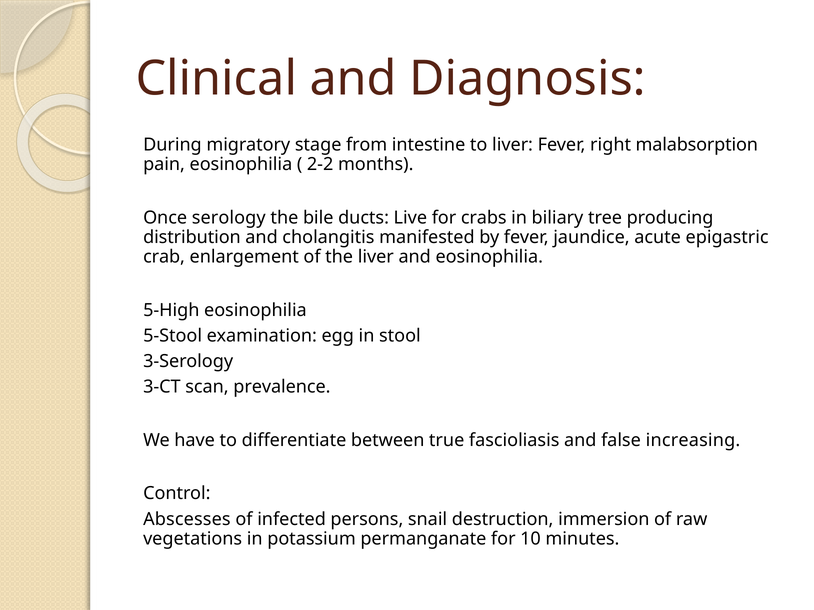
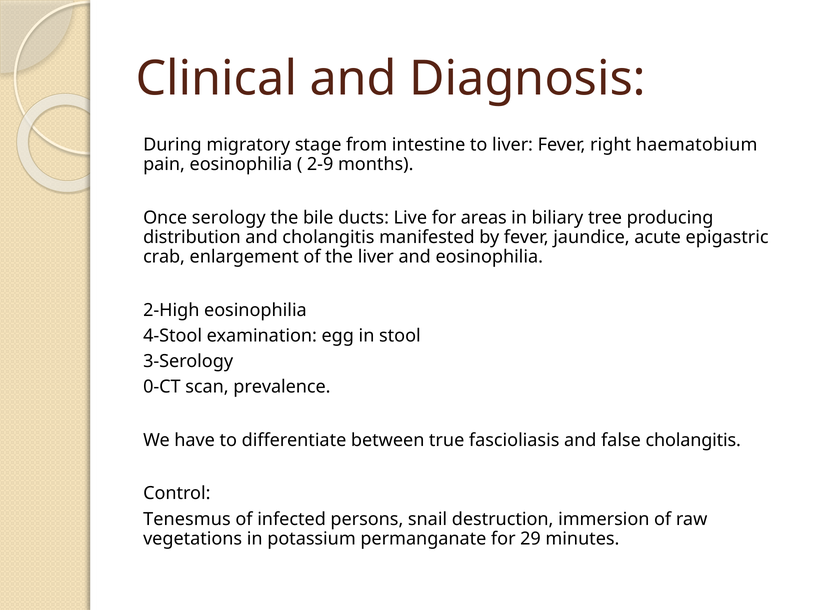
malabsorption: malabsorption -> haematobium
2-2: 2-2 -> 2-9
crabs: crabs -> areas
5-High: 5-High -> 2-High
5-Stool: 5-Stool -> 4-Stool
3-CT: 3-CT -> 0-CT
false increasing: increasing -> cholangitis
Abscesses: Abscesses -> Tenesmus
10: 10 -> 29
